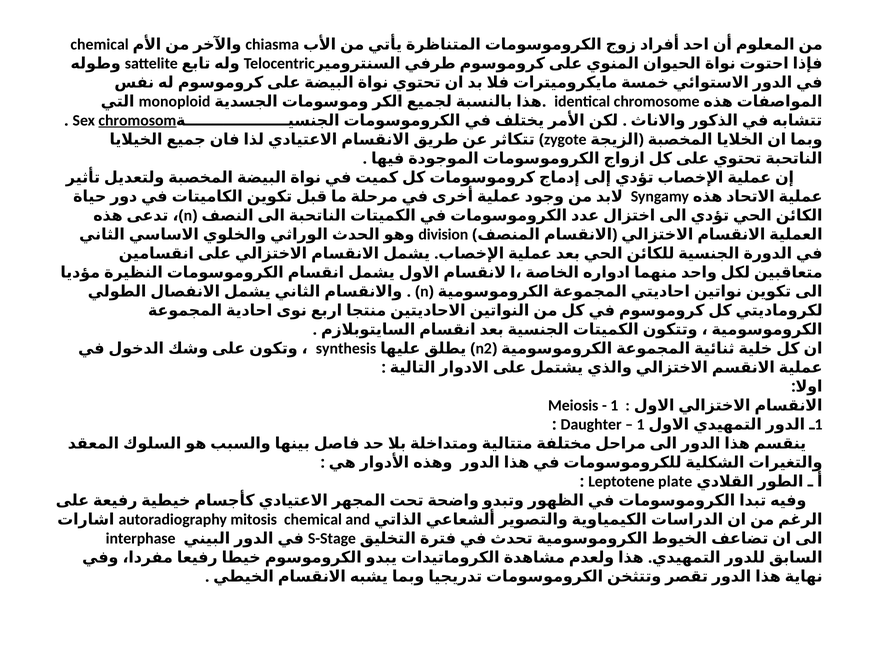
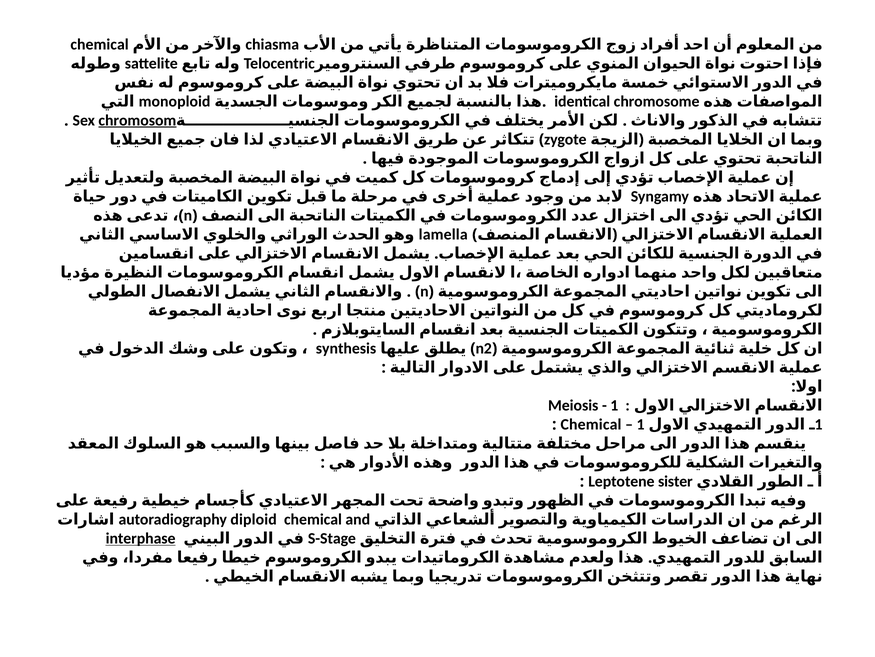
division: division -> lamella
Daughter at (591, 424): Daughter -> Chemical
plate: plate -> sister
mitosis: mitosis -> diploid
interphase underline: none -> present
